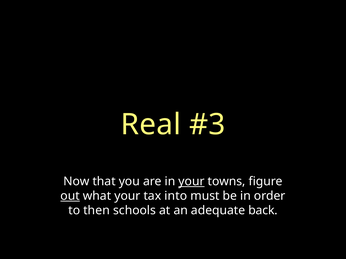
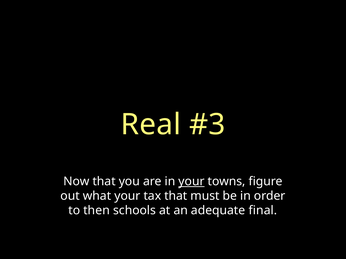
out underline: present -> none
tax into: into -> that
back: back -> final
